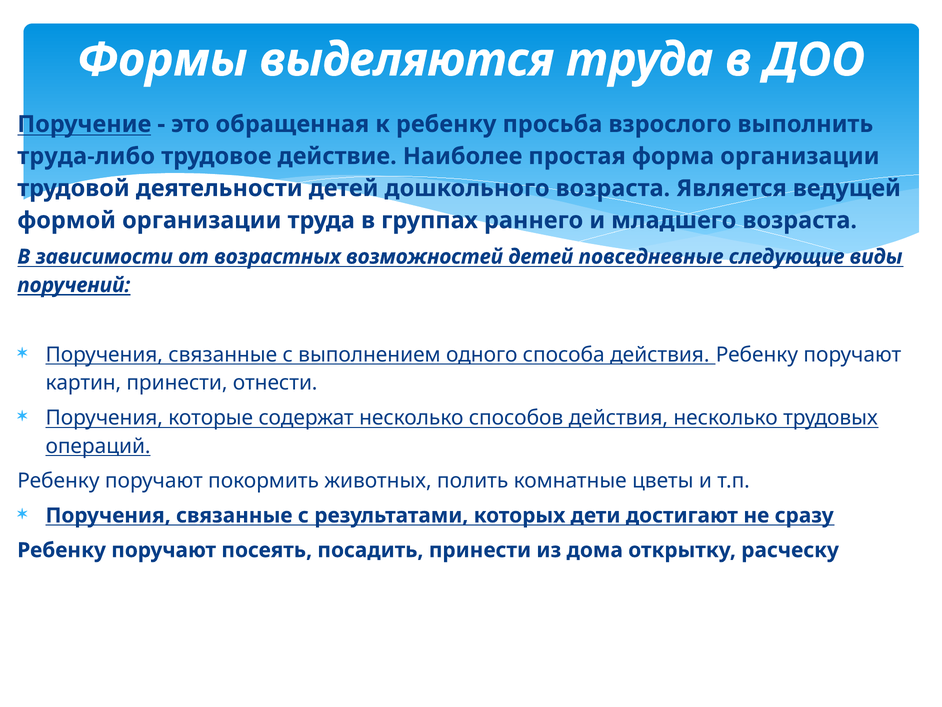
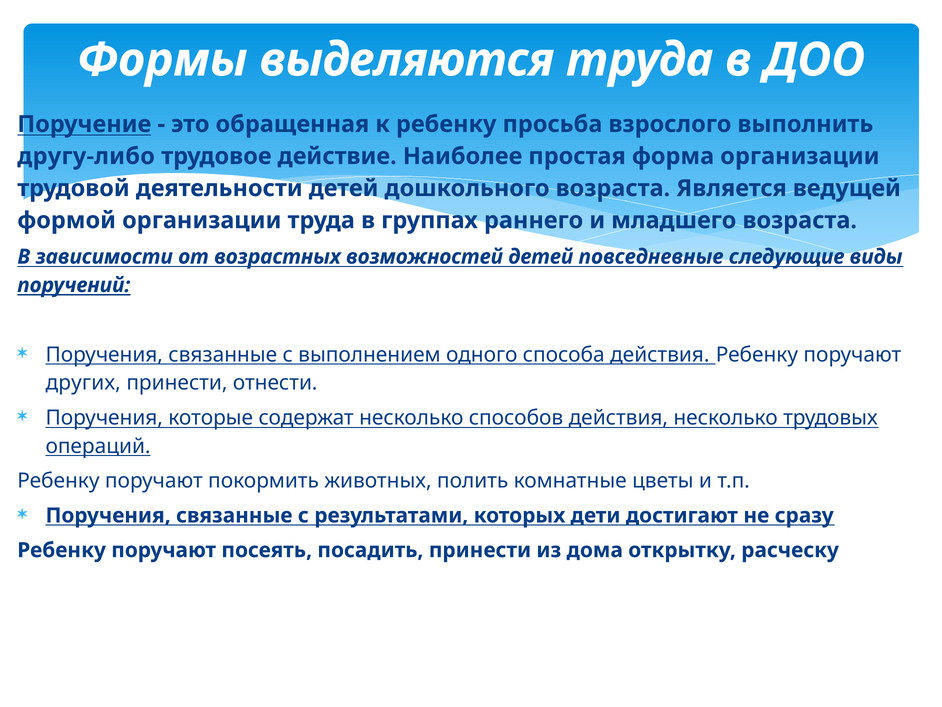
труда-либо: труда-либо -> другу-либо
картин: картин -> других
